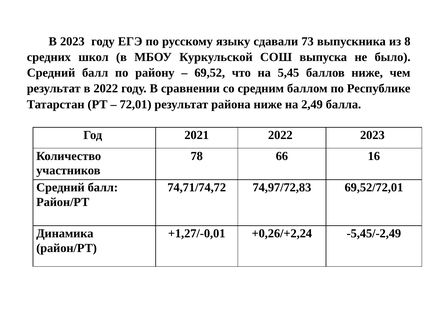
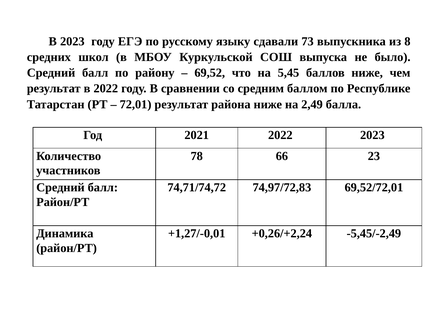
16: 16 -> 23
